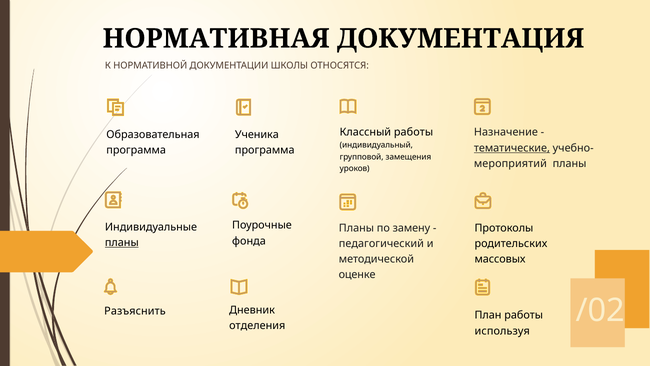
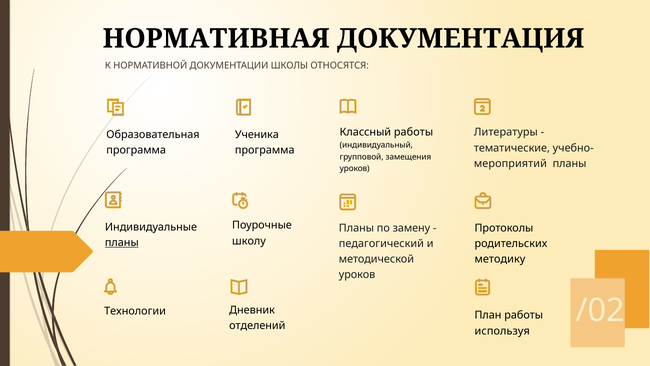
Назначение: Назначение -> Литературы
тематические underline: present -> none
фонда: фонда -> школу
массовых: массовых -> методику
оценке at (357, 275): оценке -> уроков
Разъяснить: Разъяснить -> Технологии
отделения: отделения -> отделений
